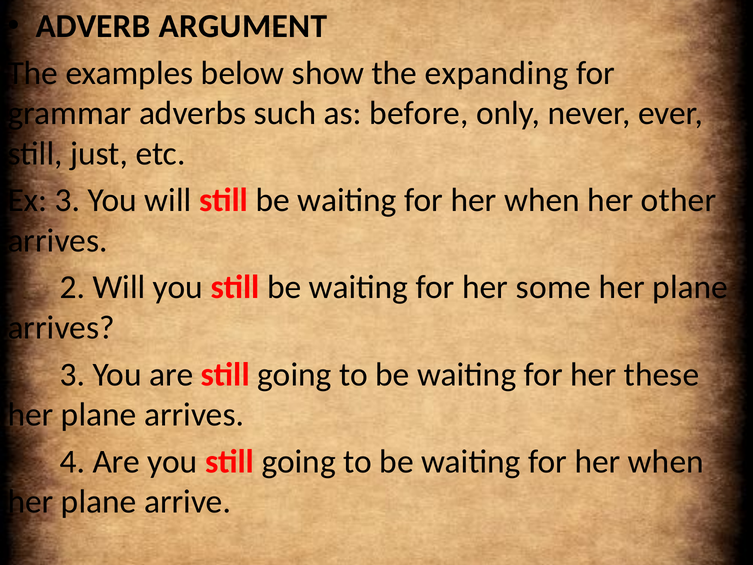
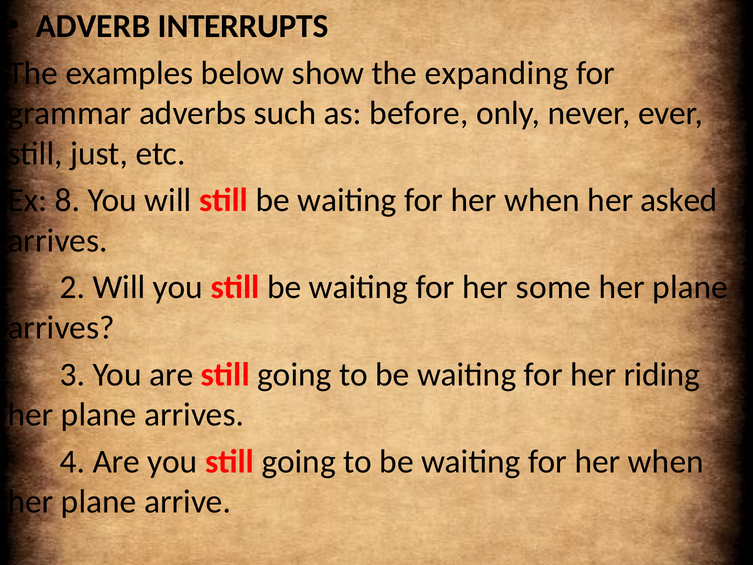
ARGUMENT: ARGUMENT -> INTERRUPTS
Ex 3: 3 -> 8
other: other -> asked
these: these -> riding
